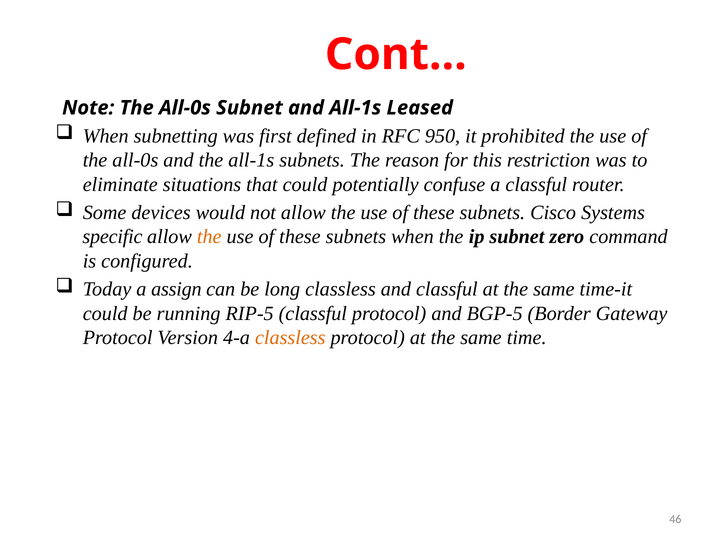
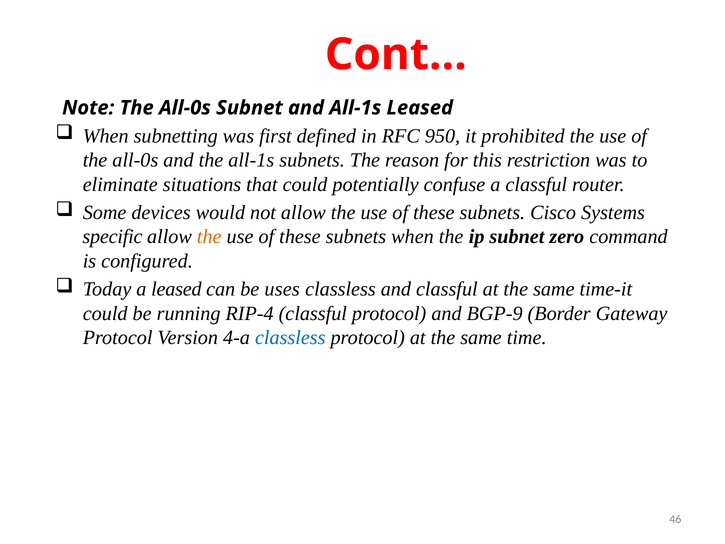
a assign: assign -> leased
long: long -> uses
RIP-5: RIP-5 -> RIP-4
BGP-5: BGP-5 -> BGP-9
classless at (290, 337) colour: orange -> blue
